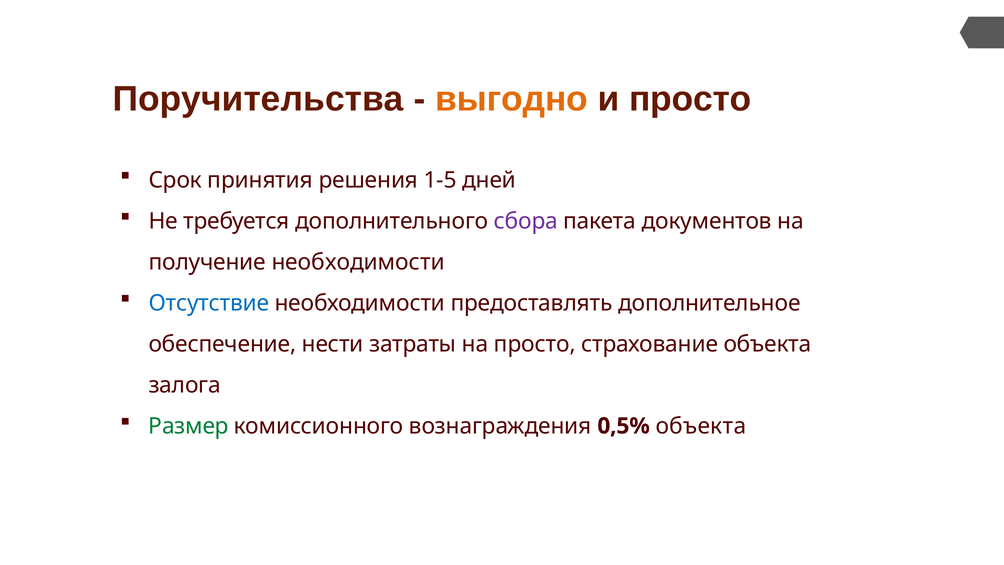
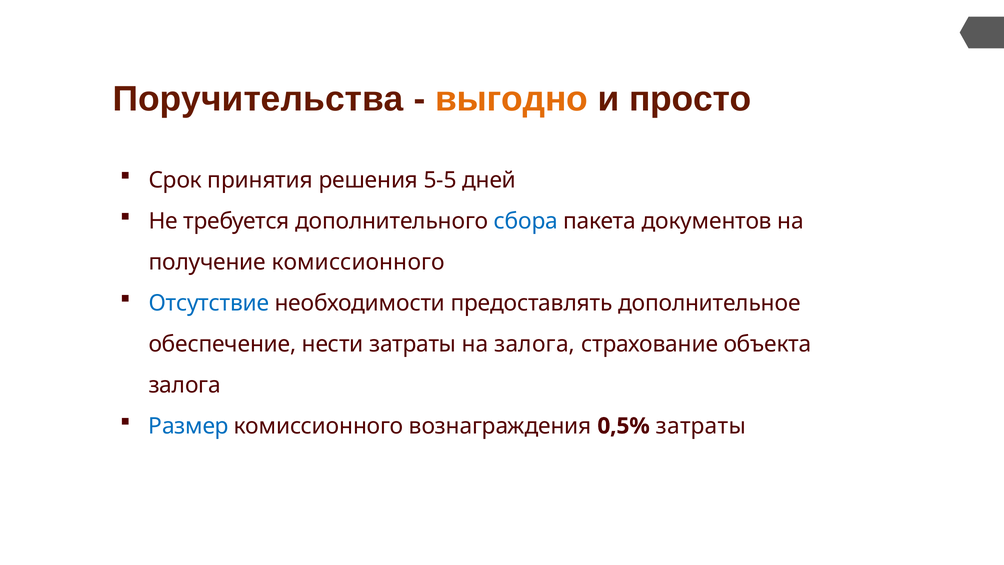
1-5: 1-5 -> 5-5
сбора at (526, 221) colour: purple -> blue
получение необходимости: необходимости -> комиссионного
просто at (535, 344): просто -> залога
Размер at (189, 426) colour: green -> blue
0,5% объекта: объекта -> затраты
